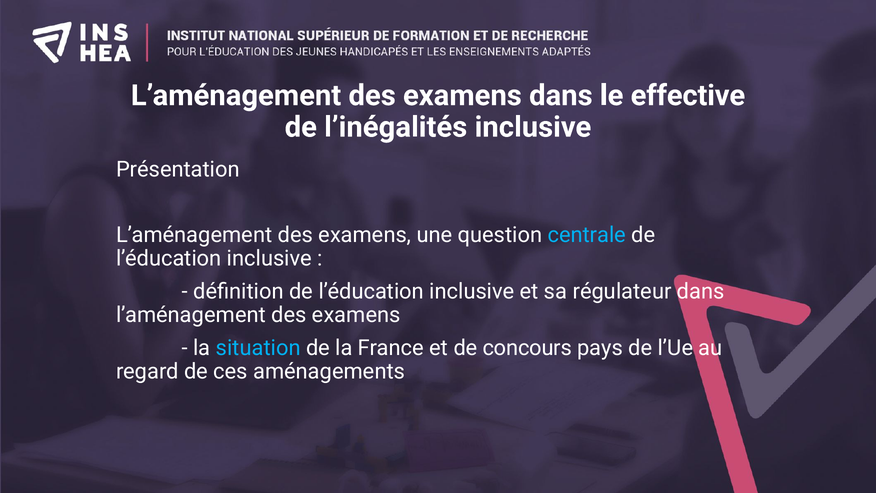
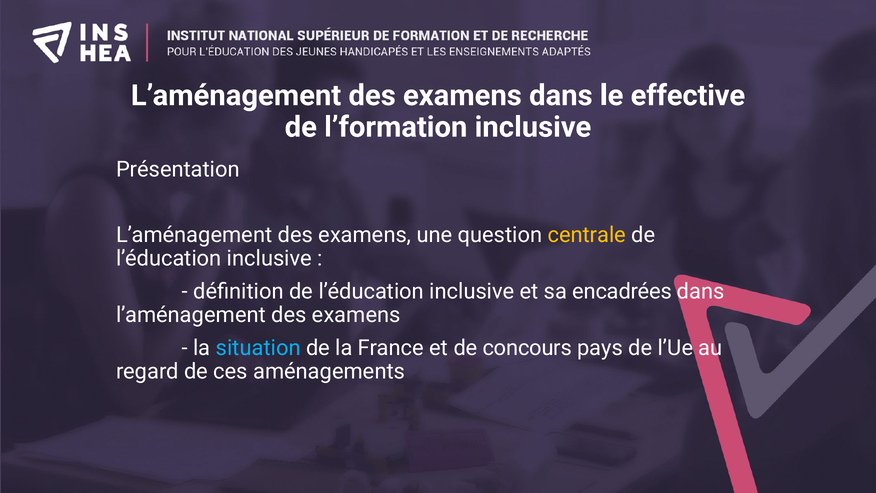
l’inégalités: l’inégalités -> l’formation
centrale colour: light blue -> yellow
régulateur: régulateur -> encadrées
